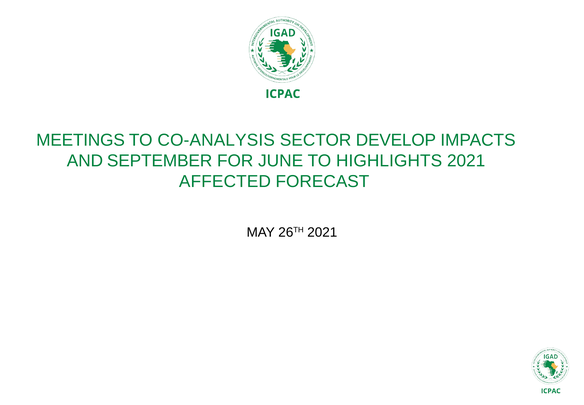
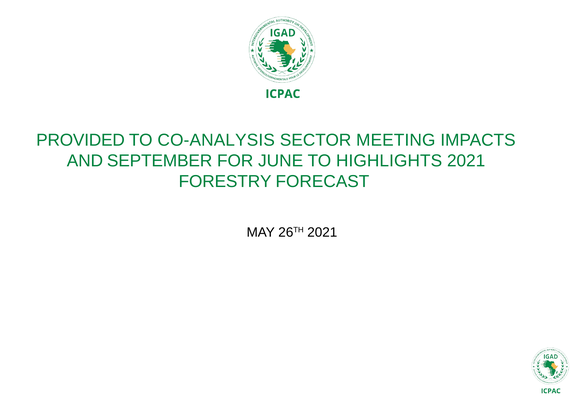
MEETINGS: MEETINGS -> PROVIDED
DEVELOP: DEVELOP -> MEETING
AFFECTED: AFFECTED -> FORESTRY
